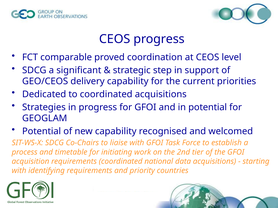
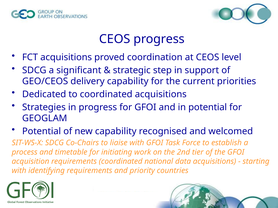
FCT comparable: comparable -> acquisitions
